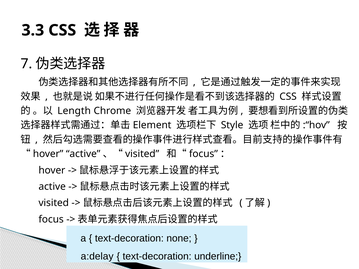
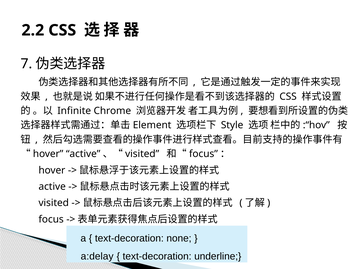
3.3: 3.3 -> 2.2
Length: Length -> Infinite
